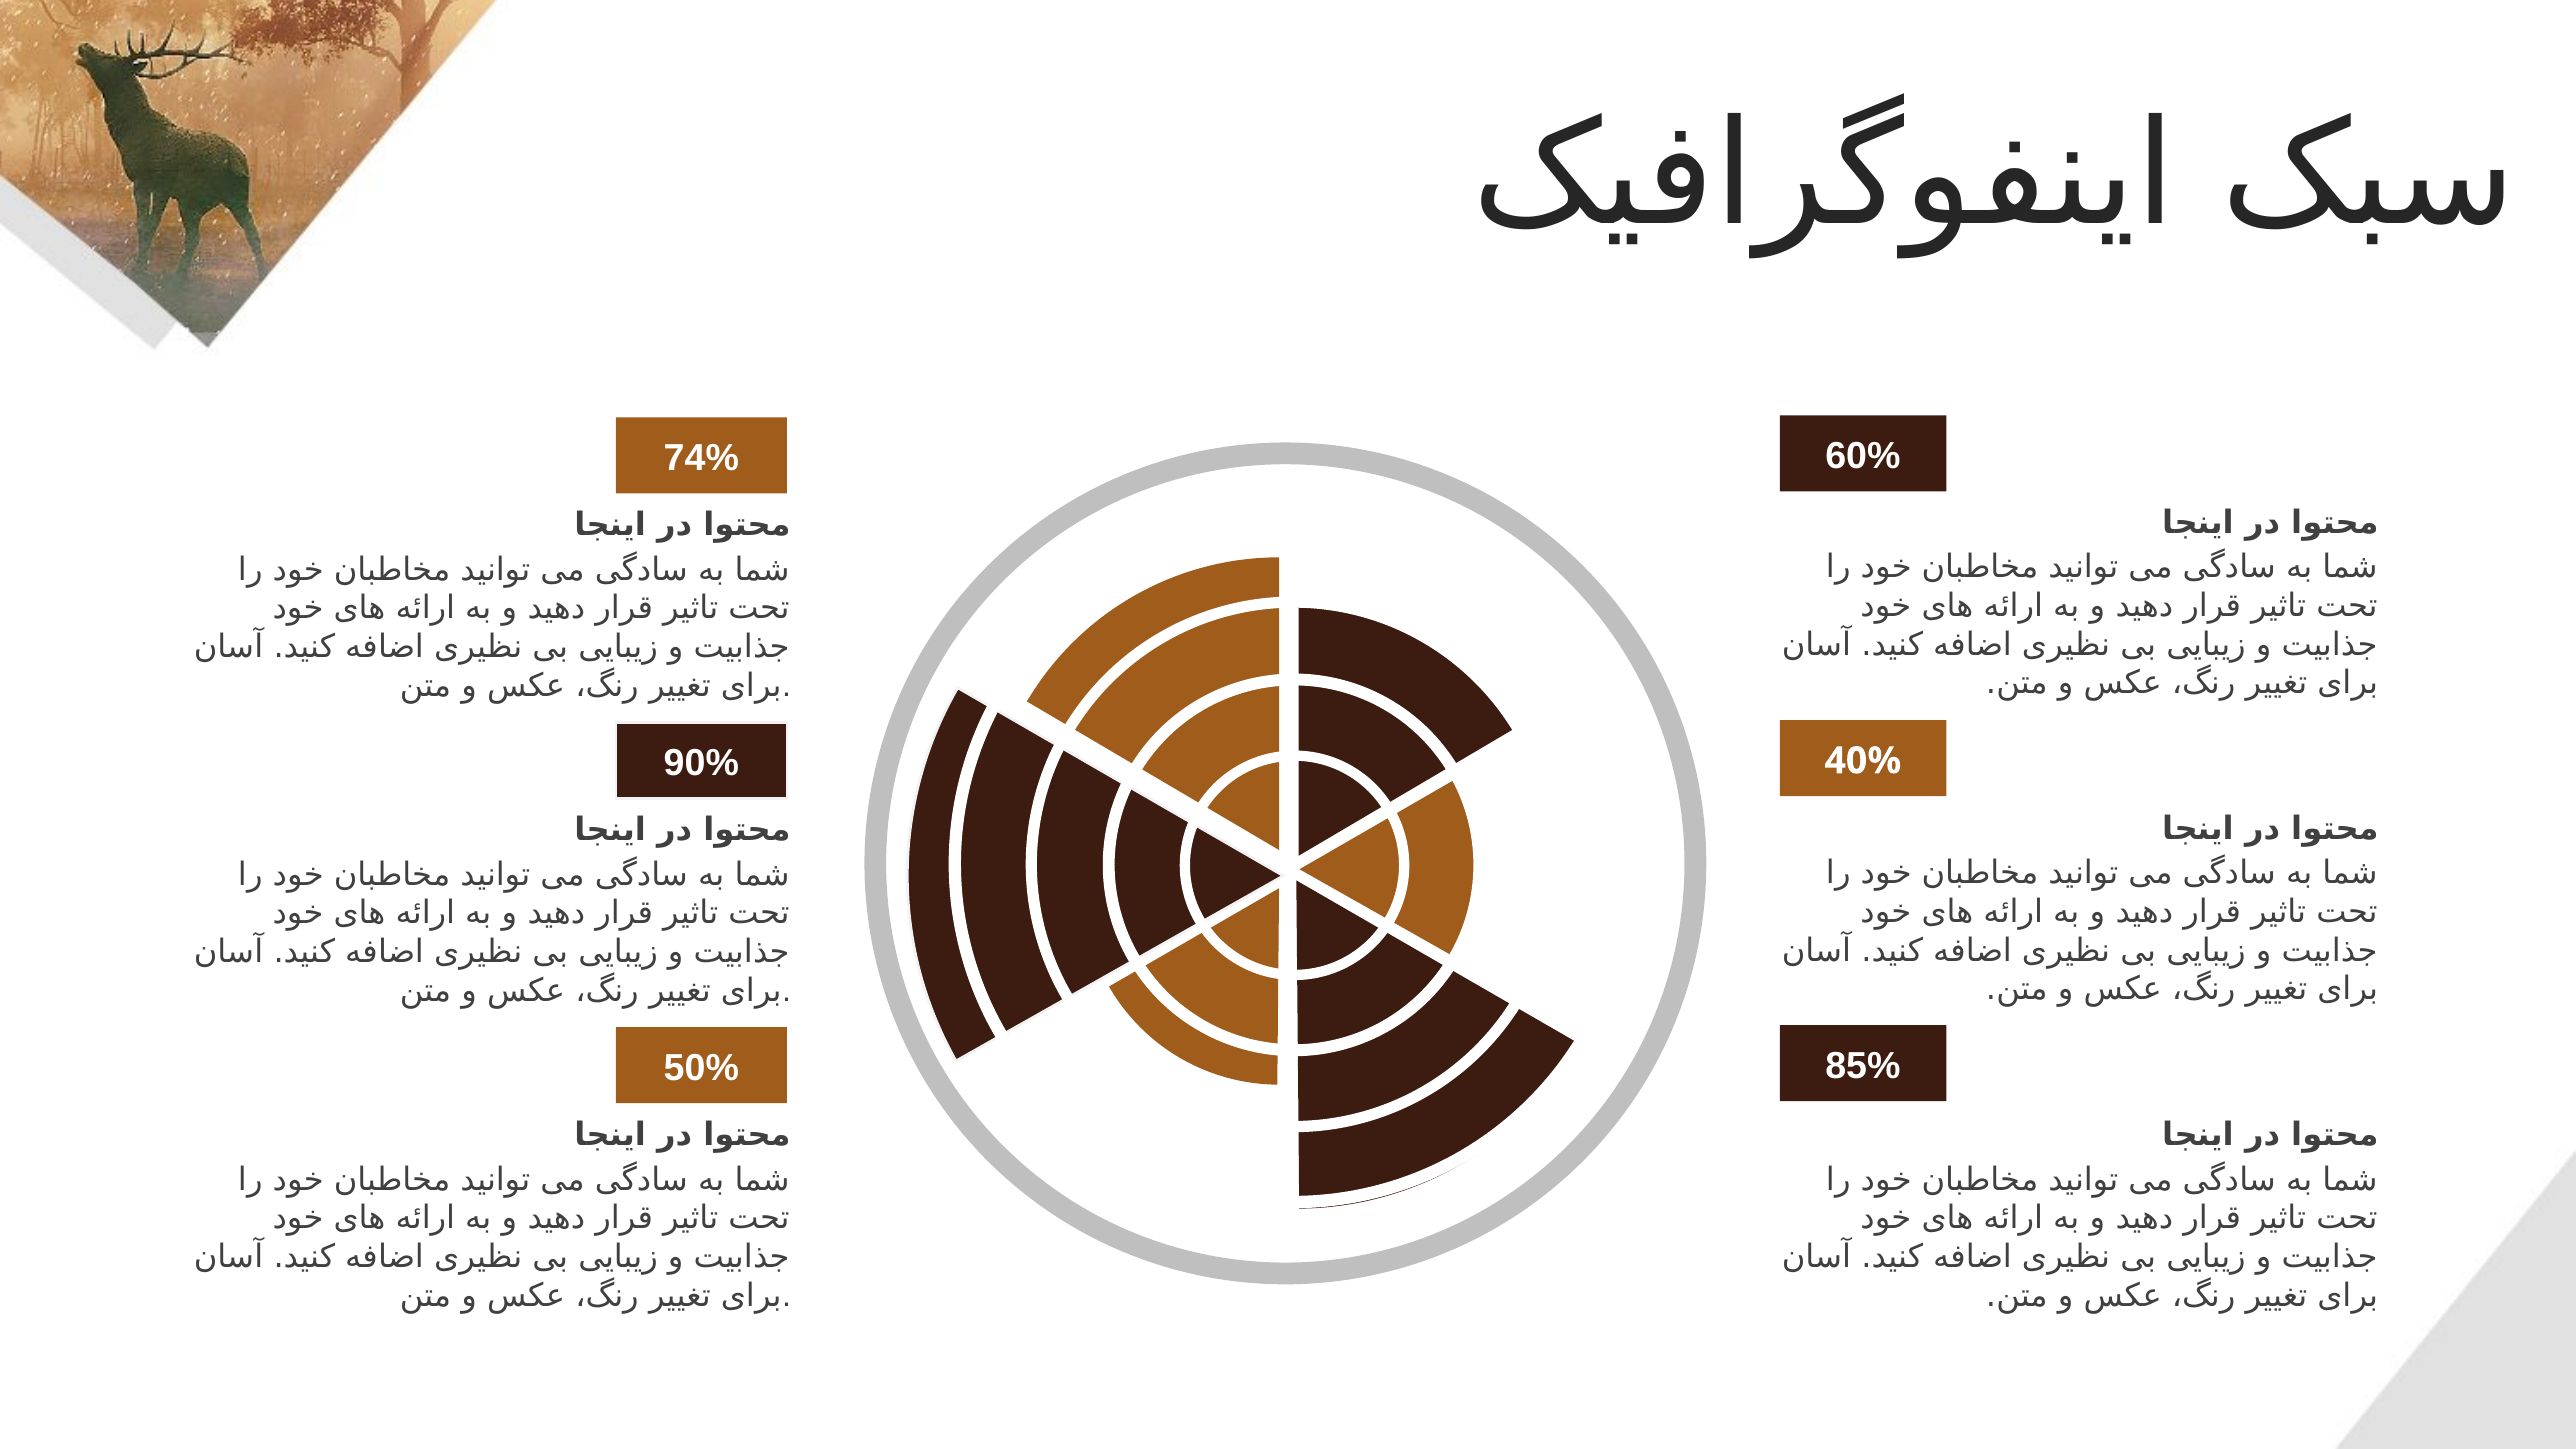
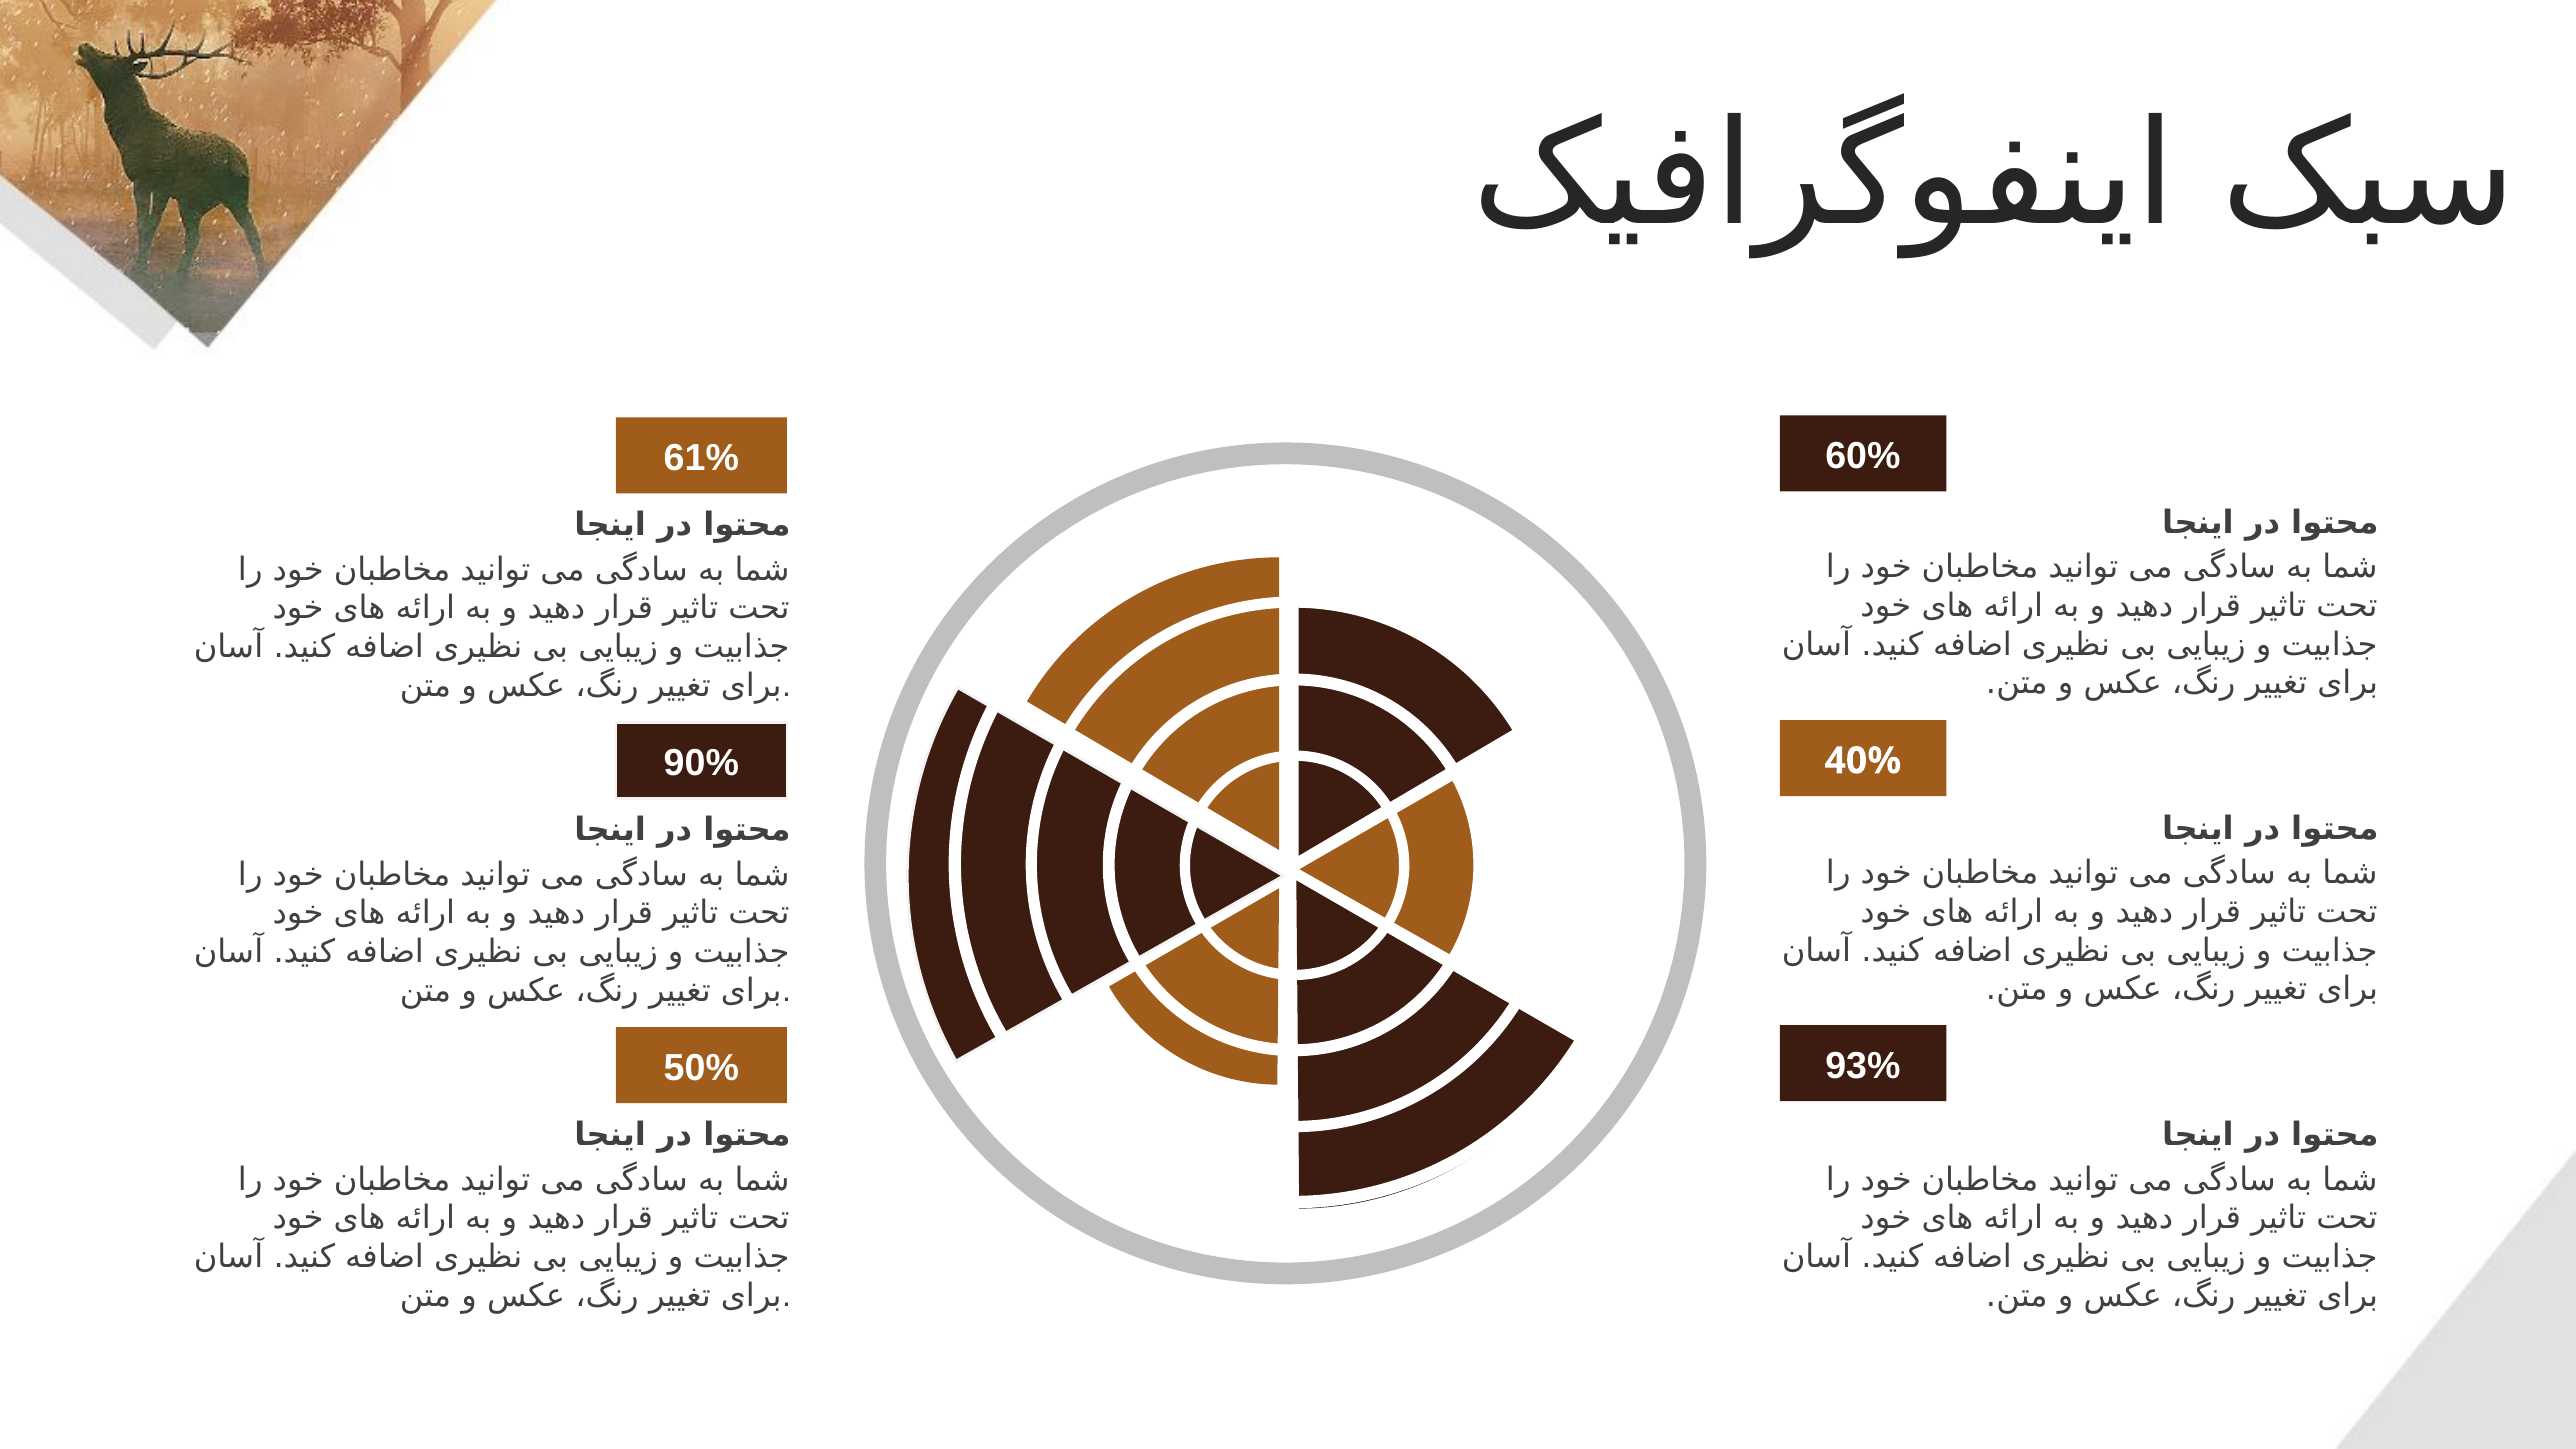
74%: 74% -> 61%
85%: 85% -> 93%
